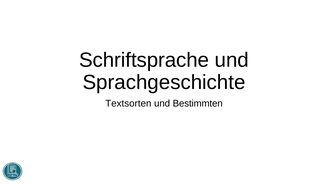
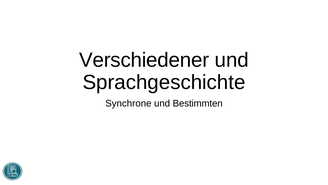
Schriftsprache: Schriftsprache -> Verschiedener
Textsorten: Textsorten -> Synchrone
